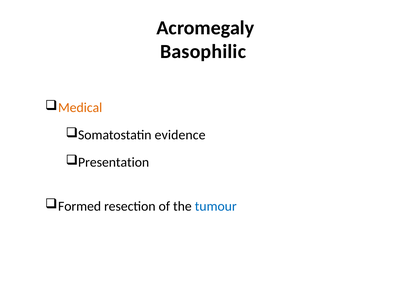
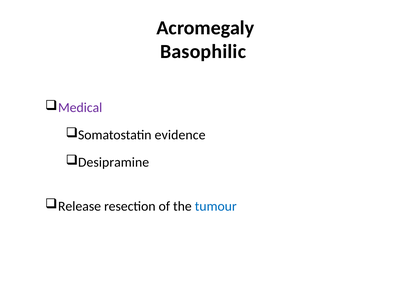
Medical colour: orange -> purple
Presentation: Presentation -> Desipramine
Formed: Formed -> Release
